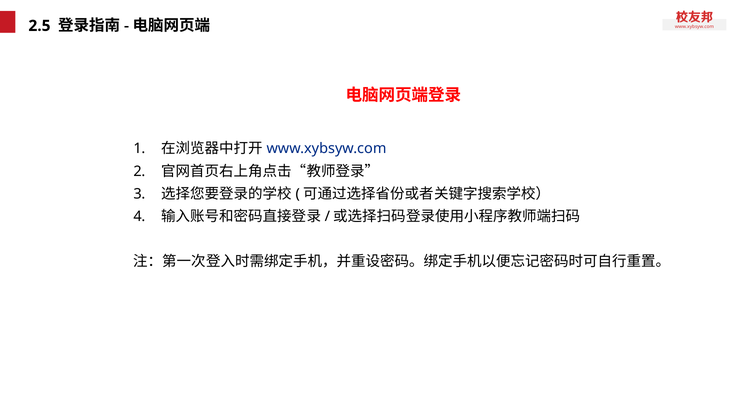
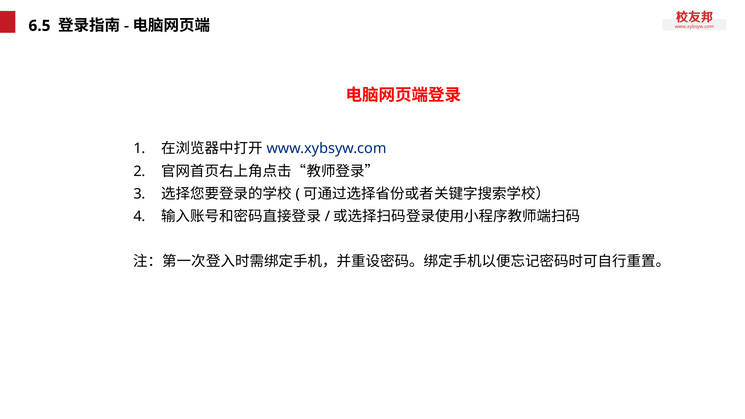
2.5: 2.5 -> 6.5
